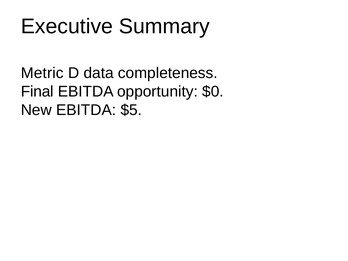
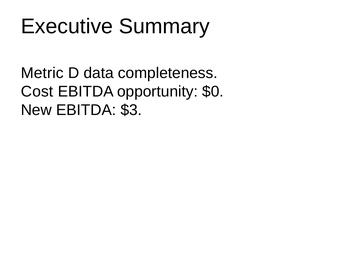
Final: Final -> Cost
$5: $5 -> $3
